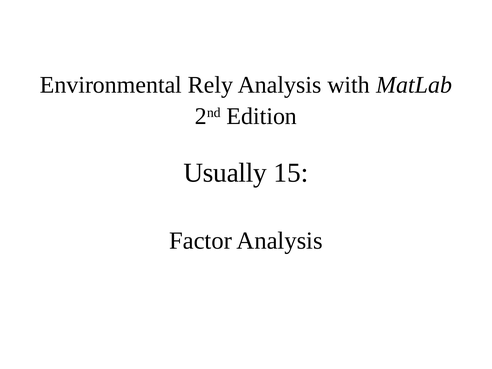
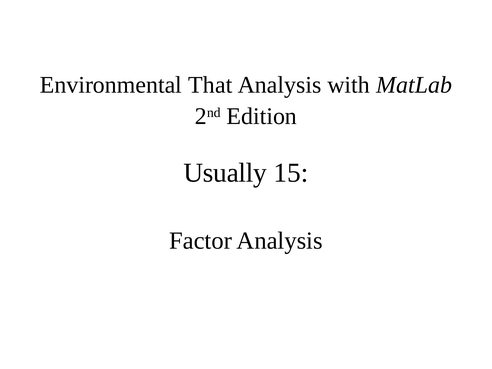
Rely: Rely -> That
